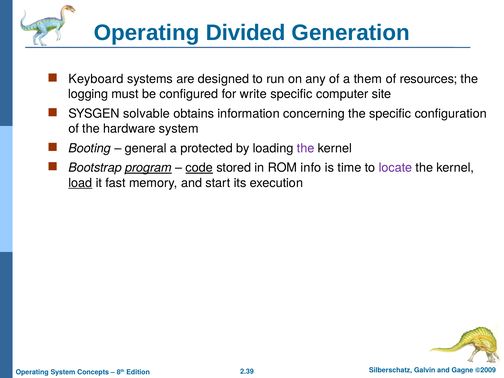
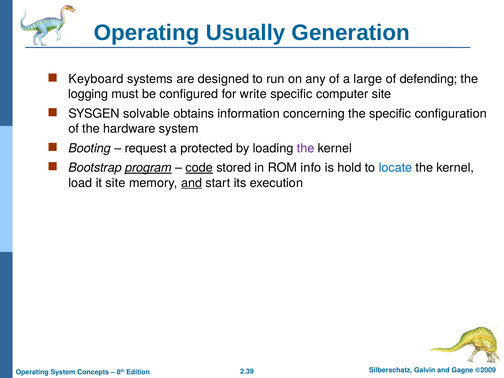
Divided: Divided -> Usually
them: them -> large
resources: resources -> defending
general: general -> request
time: time -> hold
locate colour: purple -> blue
load underline: present -> none
it fast: fast -> site
and at (192, 183) underline: none -> present
